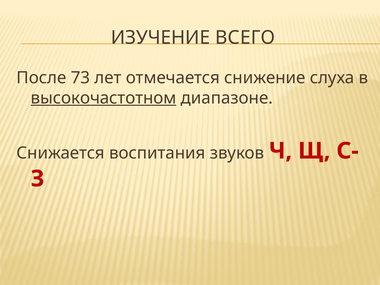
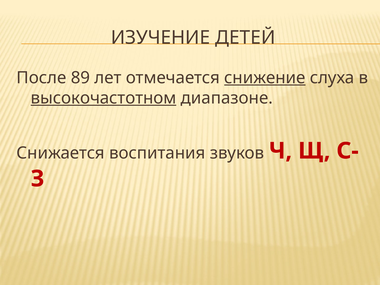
ВСЕГО: ВСЕГО -> ДЕТЕЙ
73: 73 -> 89
снижение underline: none -> present
